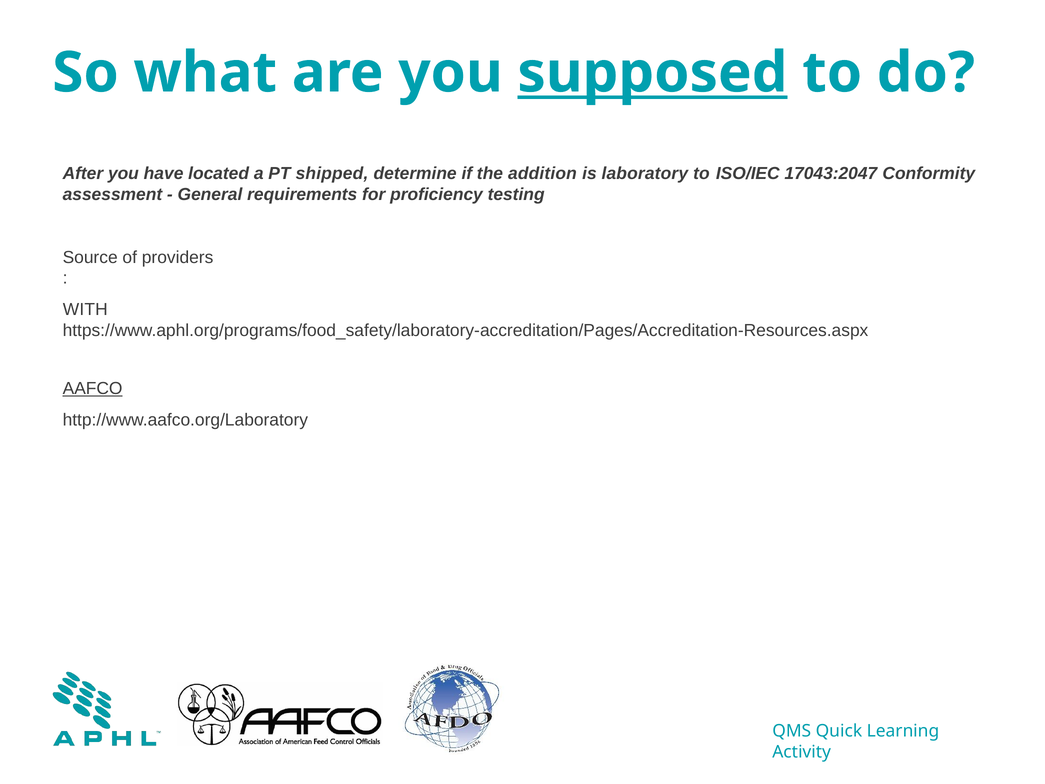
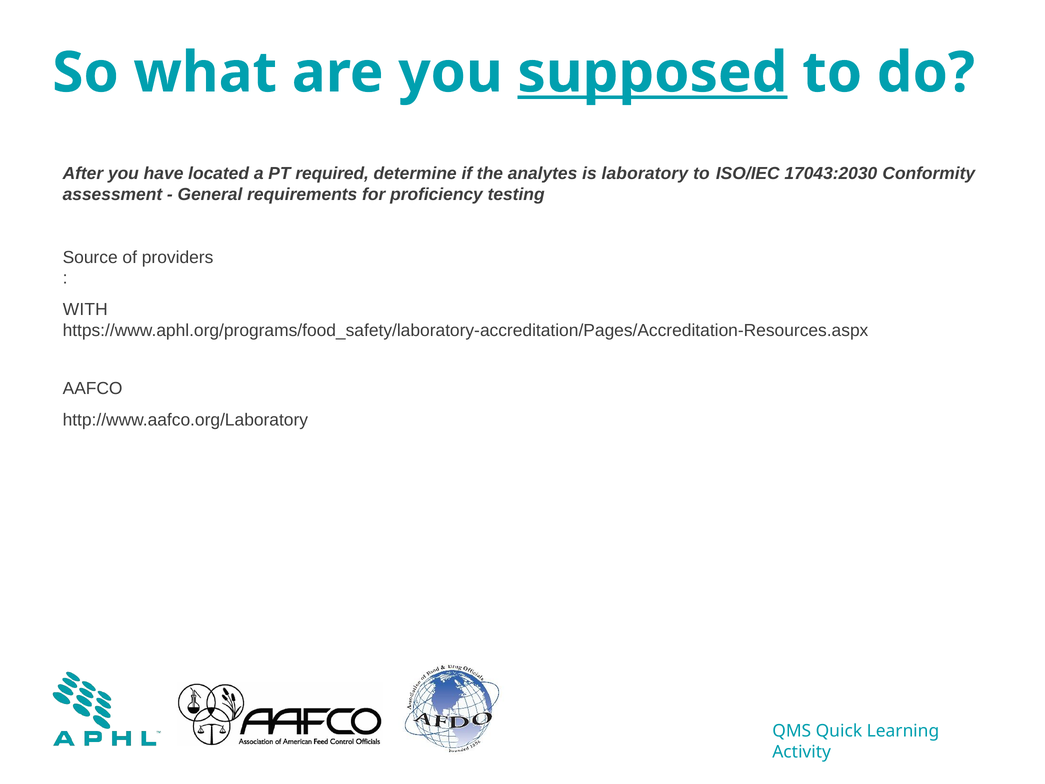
shipped: shipped -> required
addition: addition -> analytes
17043:2047: 17043:2047 -> 17043:2030
AAFCO underline: present -> none
